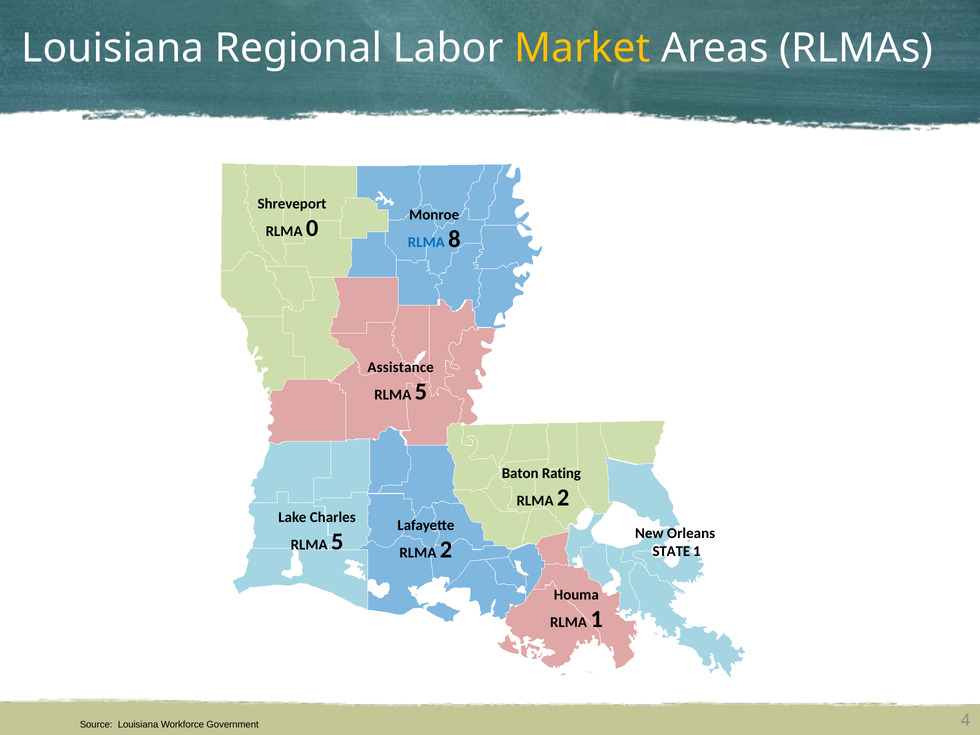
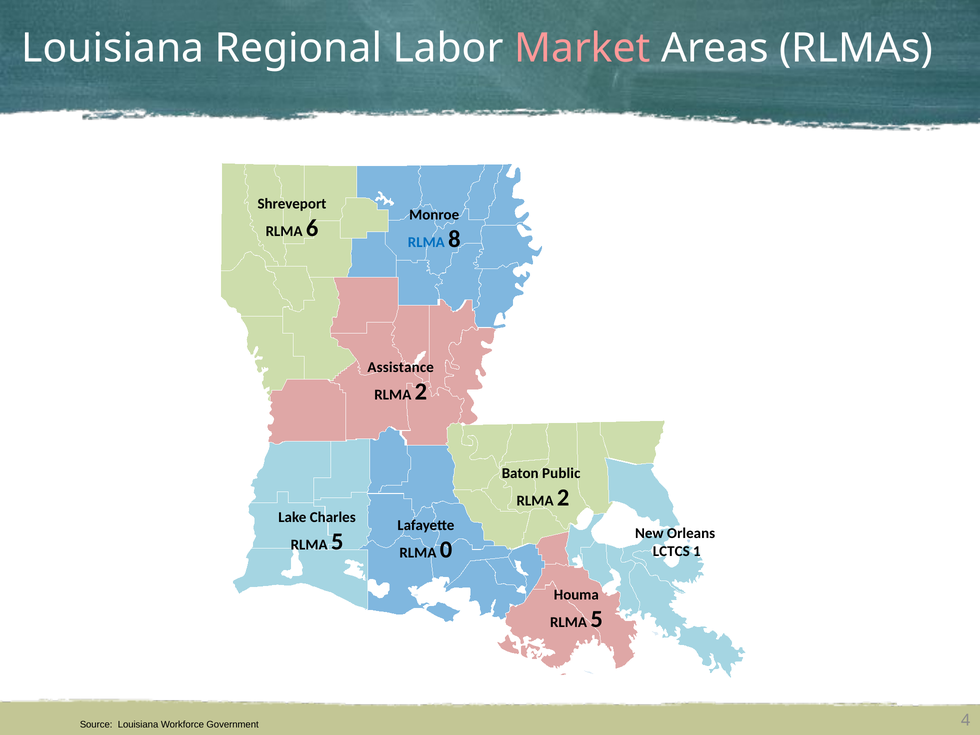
Market colour: yellow -> pink
0: 0 -> 6
5 at (421, 392): 5 -> 2
Rating: Rating -> Public
STATE: STATE -> LCTCS
2 at (446, 550): 2 -> 0
1 at (597, 619): 1 -> 5
